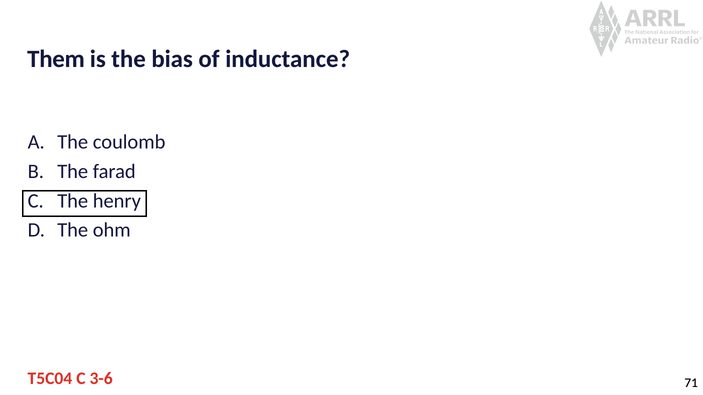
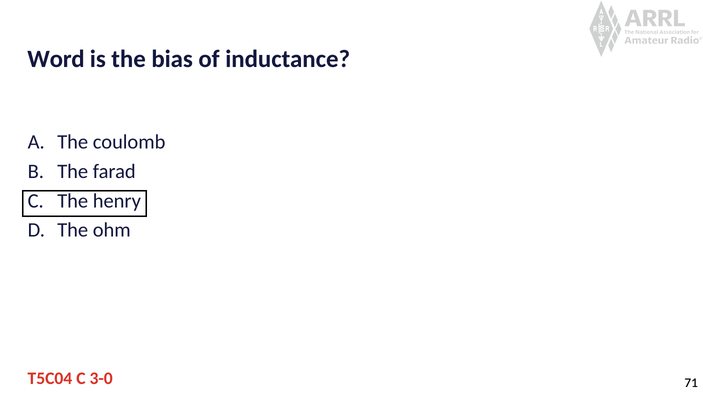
Them: Them -> Word
3-6: 3-6 -> 3-0
